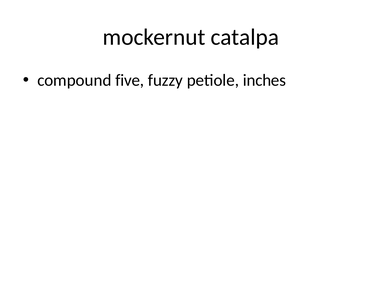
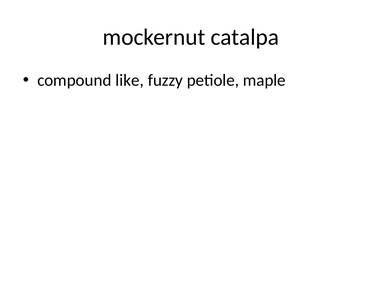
five: five -> like
inches: inches -> maple
